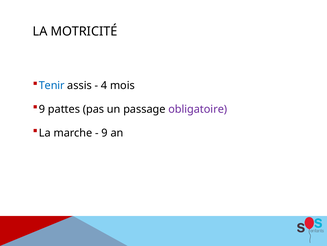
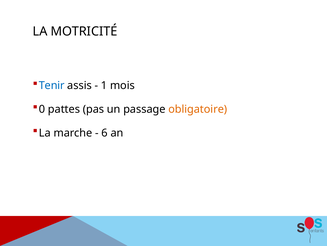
4: 4 -> 1
9 at (42, 109): 9 -> 0
obligatoire colour: purple -> orange
9 at (105, 133): 9 -> 6
